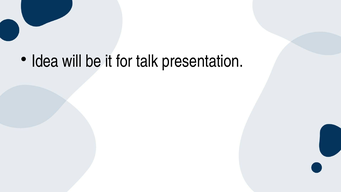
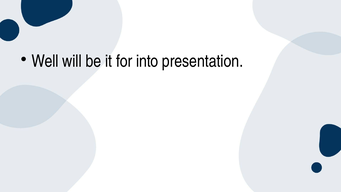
Idea: Idea -> Well
talk: talk -> into
